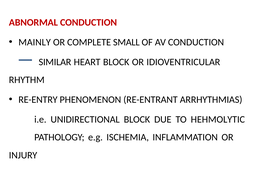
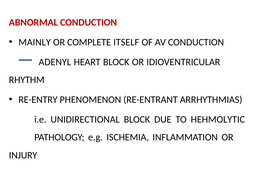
SMALL: SMALL -> ITSELF
SIMILAR: SIMILAR -> ADENYL
